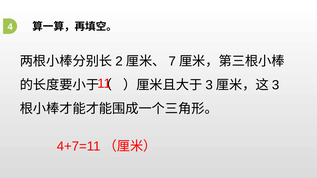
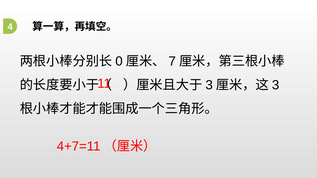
2: 2 -> 0
